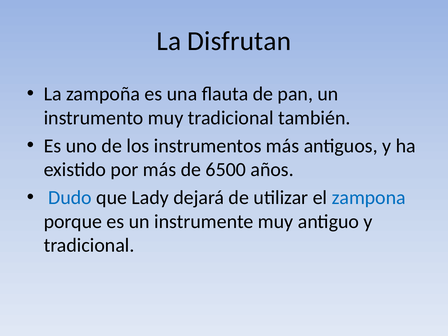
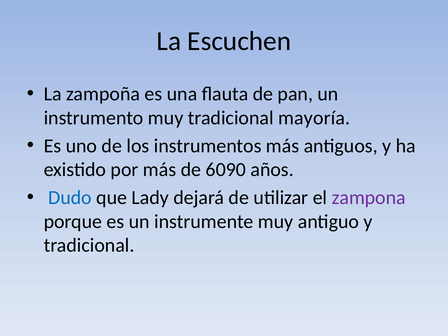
Disfrutan: Disfrutan -> Escuchen
también: también -> mayoría
6500: 6500 -> 6090
zampona colour: blue -> purple
